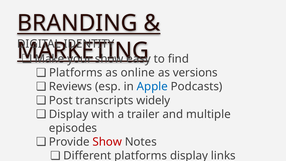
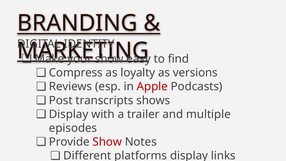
Platforms at (76, 73): Platforms -> Compress
online: online -> loyalty
Apple colour: blue -> red
widely: widely -> shows
